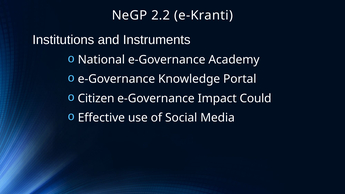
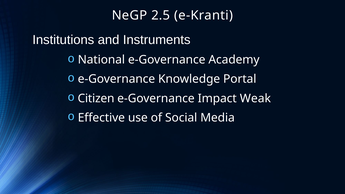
2.2: 2.2 -> 2.5
Could: Could -> Weak
